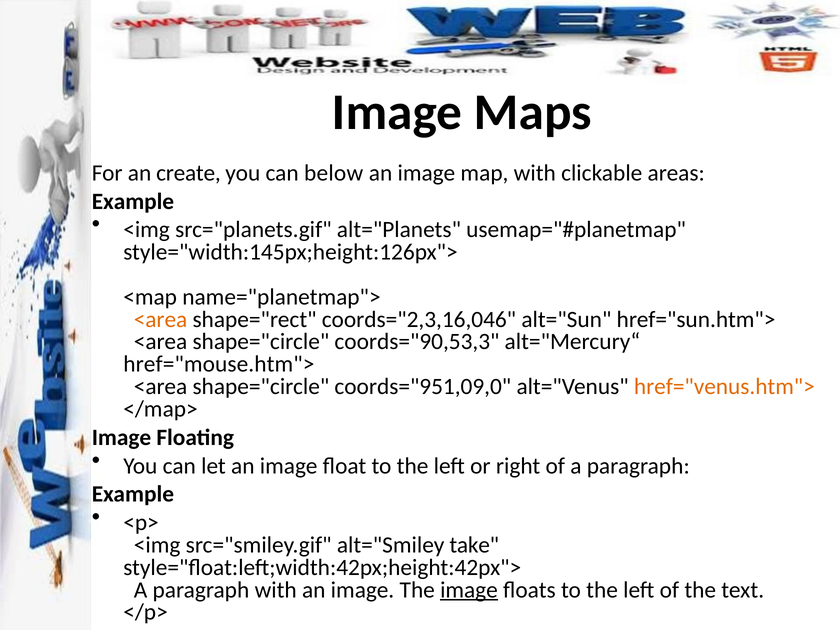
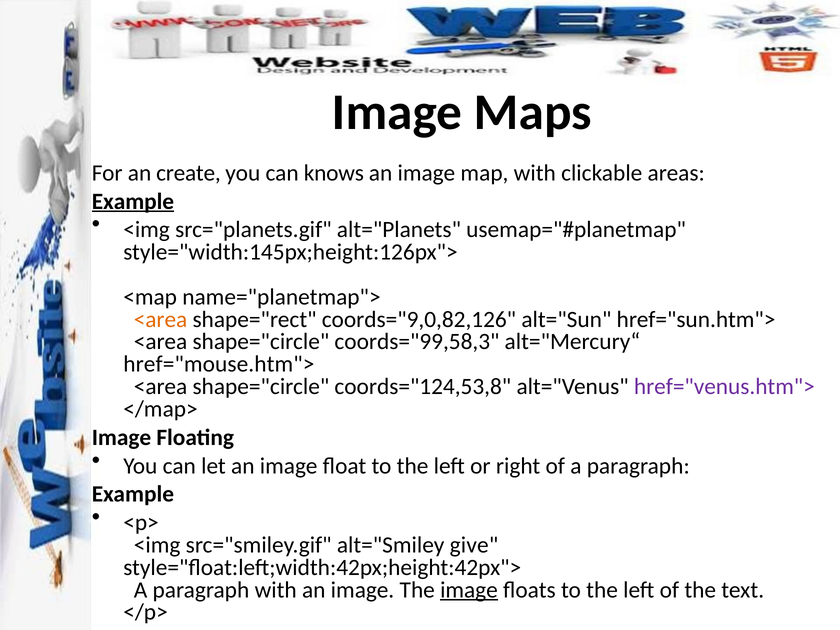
below: below -> knows
Example at (133, 201) underline: none -> present
coords="2,3,16,046: coords="2,3,16,046 -> coords="9,0,82,126
coords="90,53,3: coords="90,53,3 -> coords="99,58,3
coords="951,09,0: coords="951,09,0 -> coords="124,53,8
href="venus.htm"> colour: orange -> purple
take: take -> give
